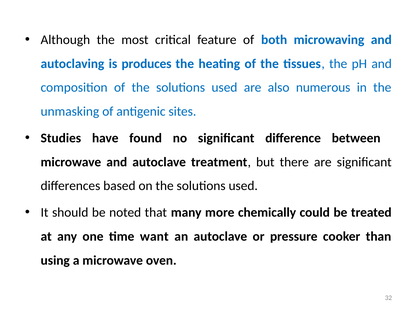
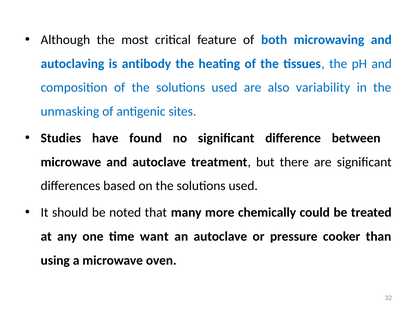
produces: produces -> antibody
numerous: numerous -> variability
